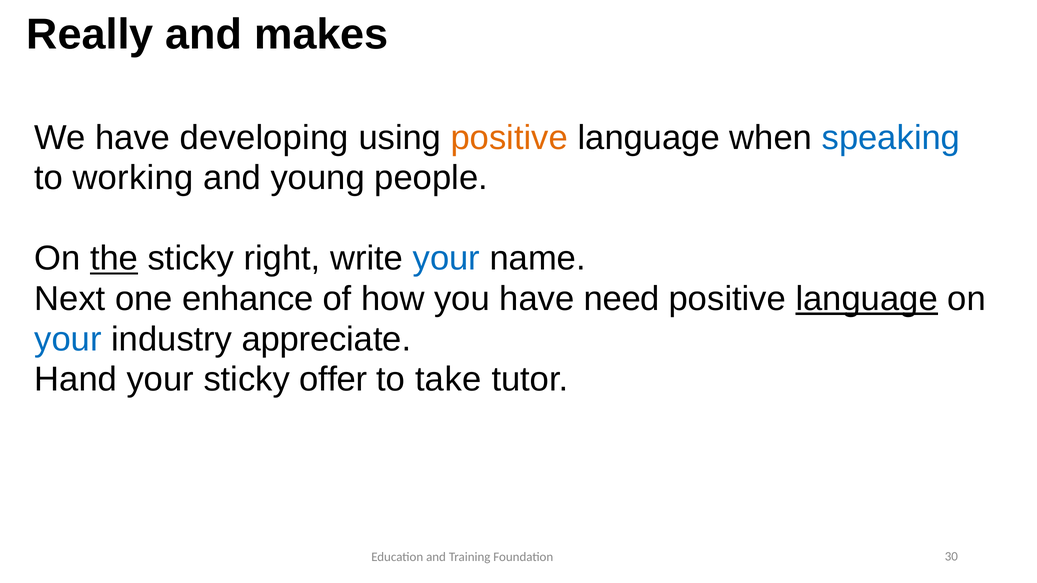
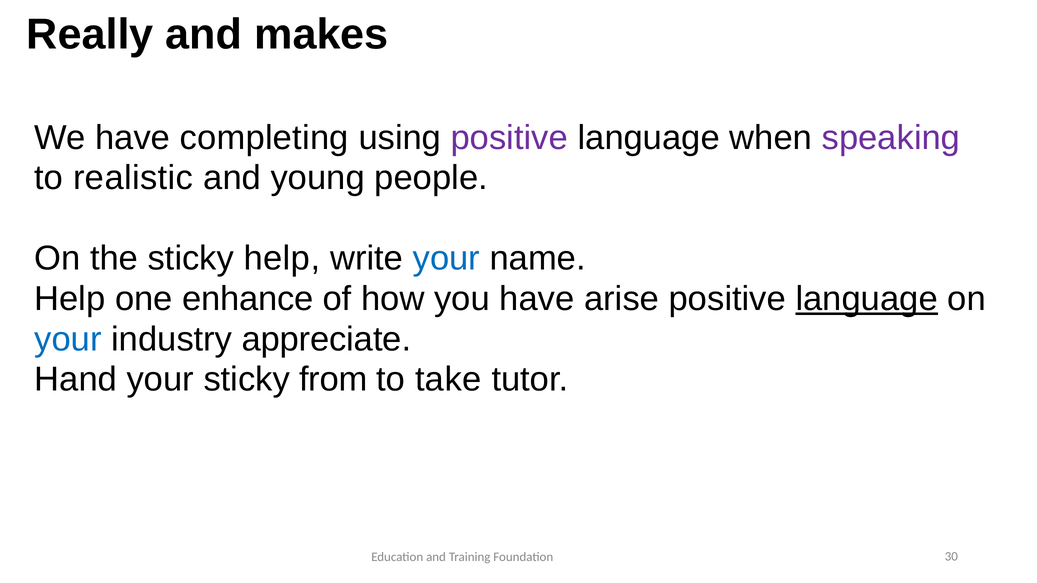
developing: developing -> completing
positive at (509, 138) colour: orange -> purple
speaking colour: blue -> purple
working: working -> realistic
the underline: present -> none
sticky right: right -> help
Next at (70, 299): Next -> Help
need: need -> arise
offer: offer -> from
